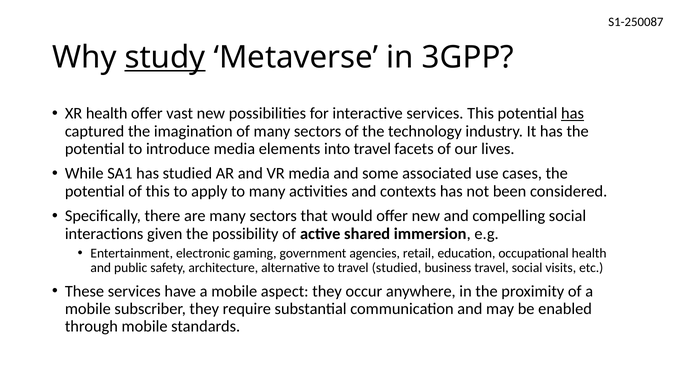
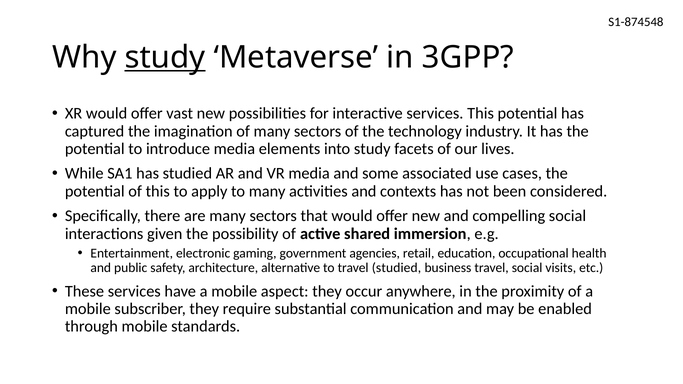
S1-250087: S1-250087 -> S1-874548
XR health: health -> would
has at (573, 114) underline: present -> none
into travel: travel -> study
